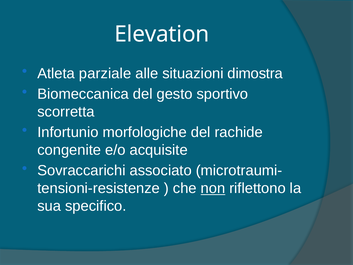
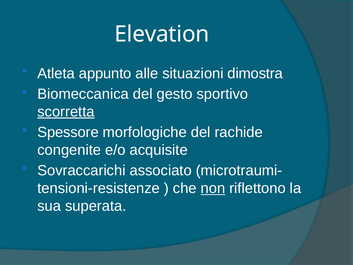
parziale: parziale -> appunto
scorretta underline: none -> present
Infortunio: Infortunio -> Spessore
specifico: specifico -> superata
